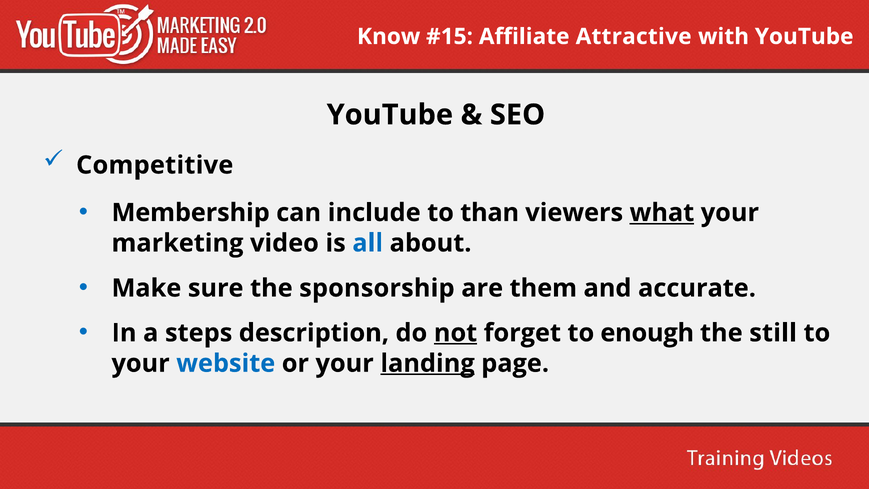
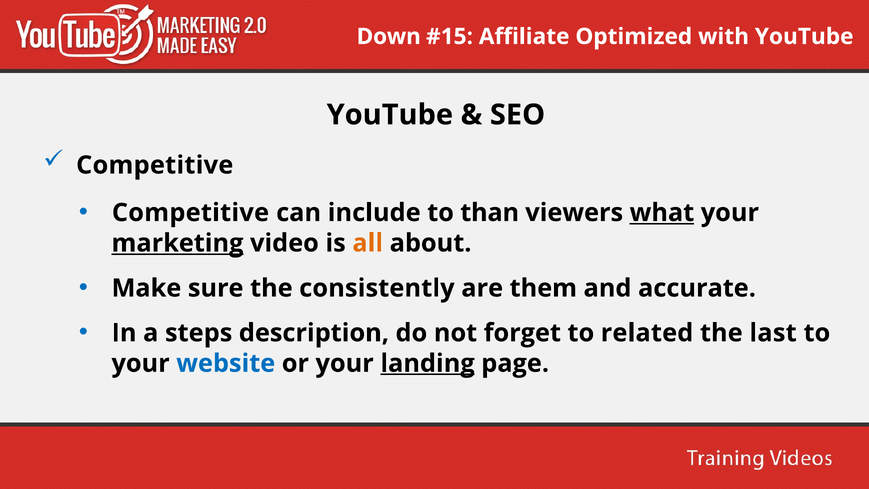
Know: Know -> Down
Attractive: Attractive -> Optimized
Membership at (191, 213): Membership -> Competitive
marketing underline: none -> present
all colour: blue -> orange
sponsorship: sponsorship -> consistently
not underline: present -> none
enough: enough -> related
still: still -> last
